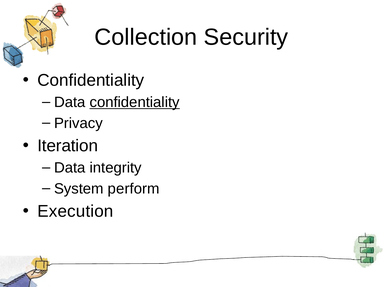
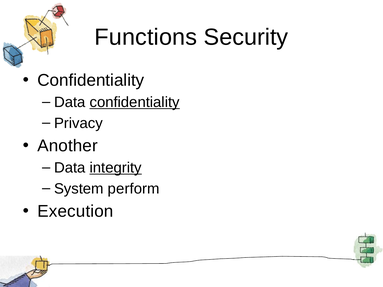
Collection: Collection -> Functions
Iteration: Iteration -> Another
integrity underline: none -> present
